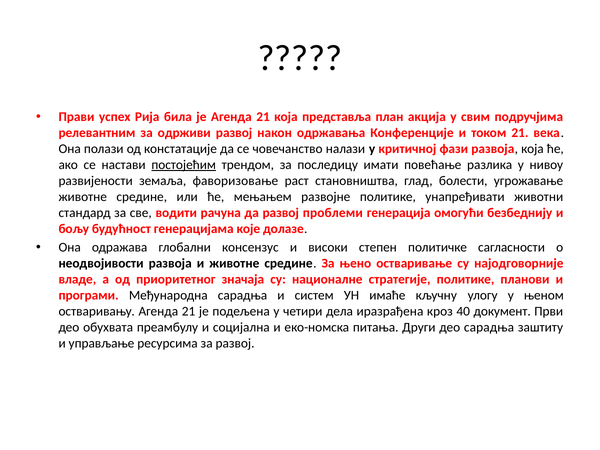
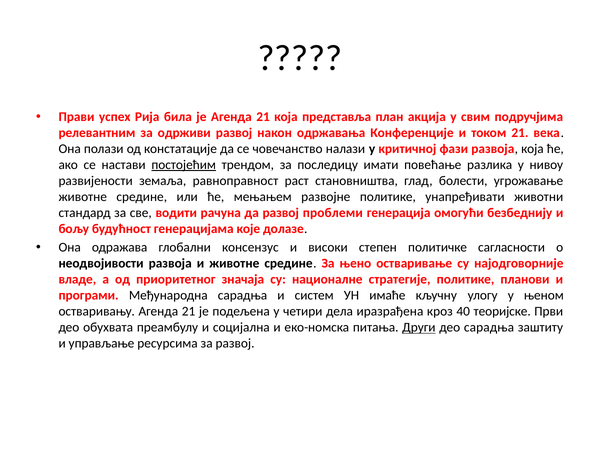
фаворизовање: фаворизовање -> равноправност
документ: документ -> теоријске
Други underline: none -> present
